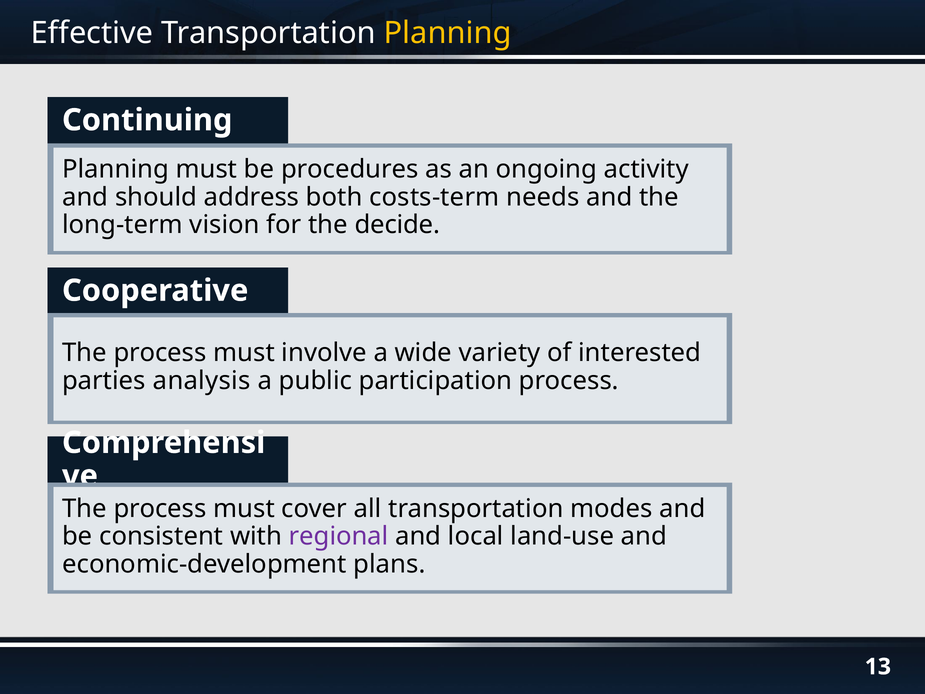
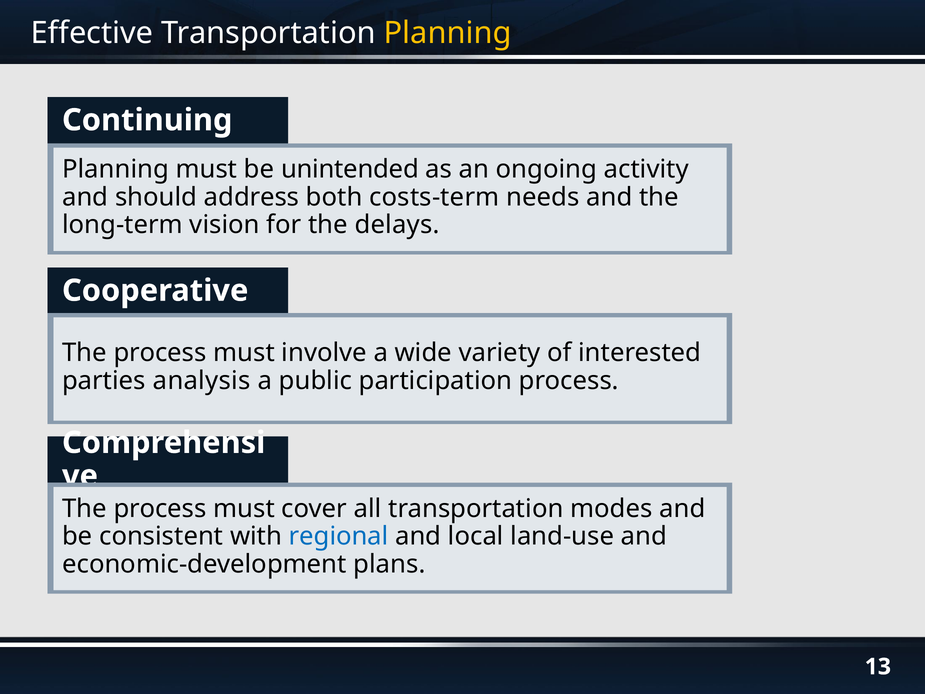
procedures: procedures -> unintended
decide: decide -> delays
regional colour: purple -> blue
